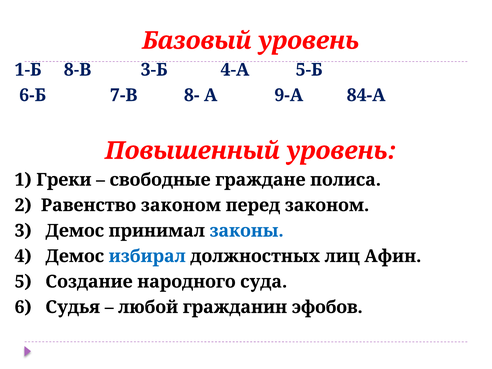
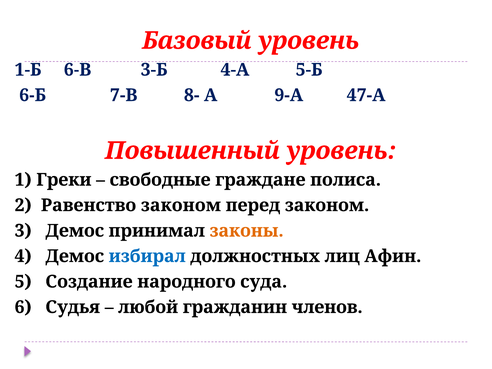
8-В: 8-В -> 6-В
84-А: 84-А -> 47-А
законы colour: blue -> orange
эфобов: эфобов -> членов
